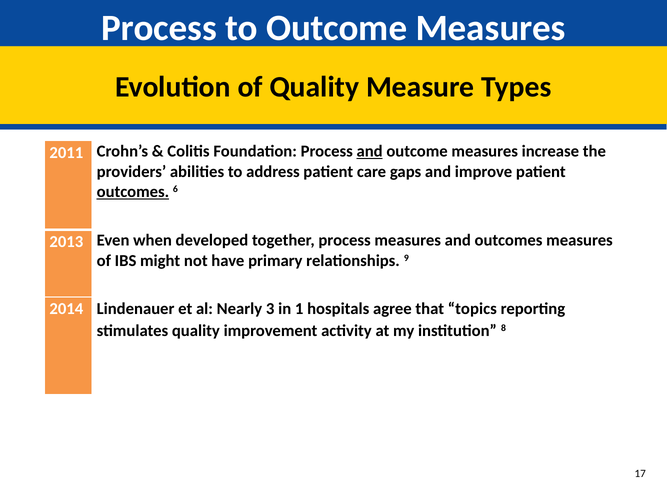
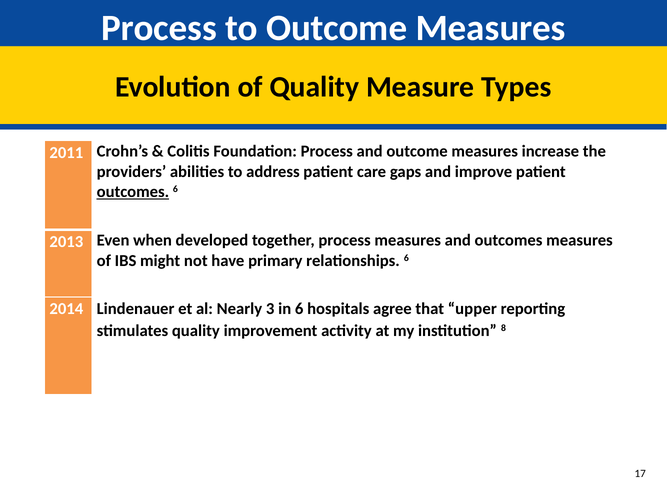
and at (370, 151) underline: present -> none
relationships 9: 9 -> 6
in 1: 1 -> 6
topics: topics -> upper
